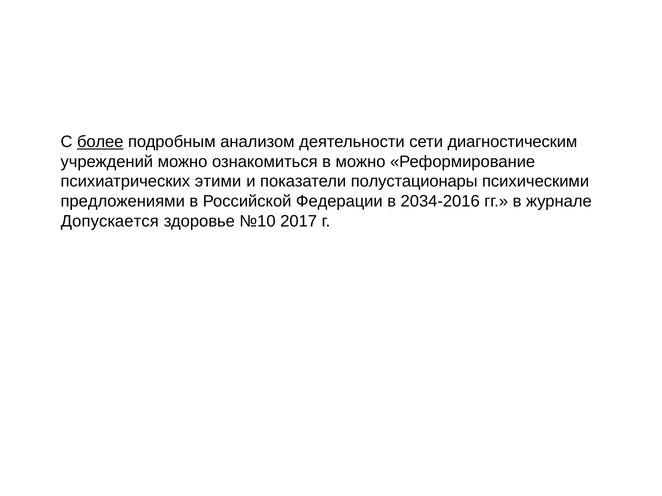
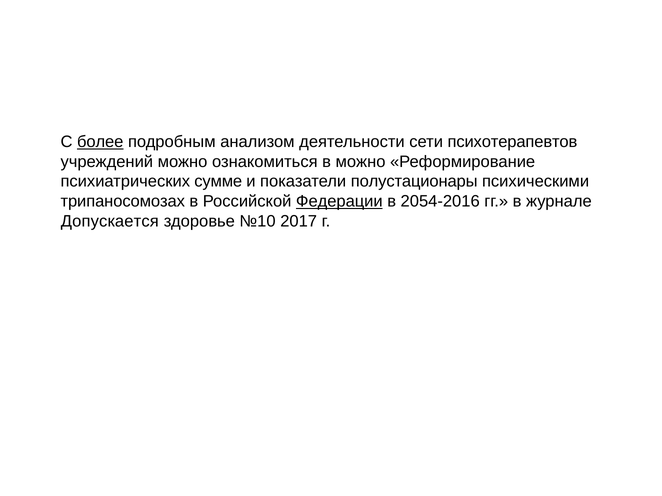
диагностическим: диагностическим -> психотерапевтов
этими: этими -> сумме
предложениями: предложениями -> трипаносомозах
Федерации underline: none -> present
2034-2016: 2034-2016 -> 2054-2016
